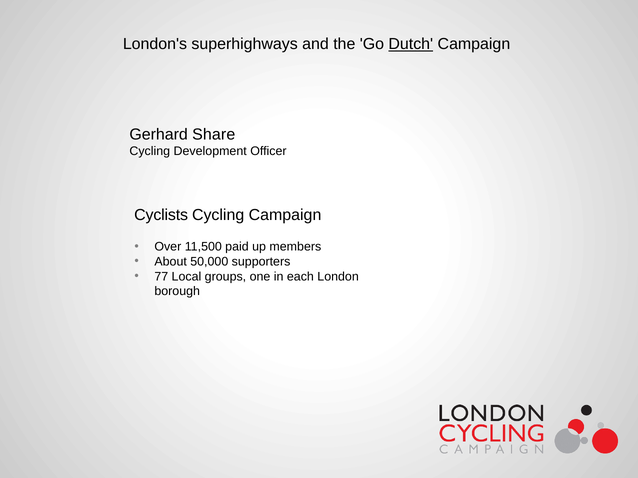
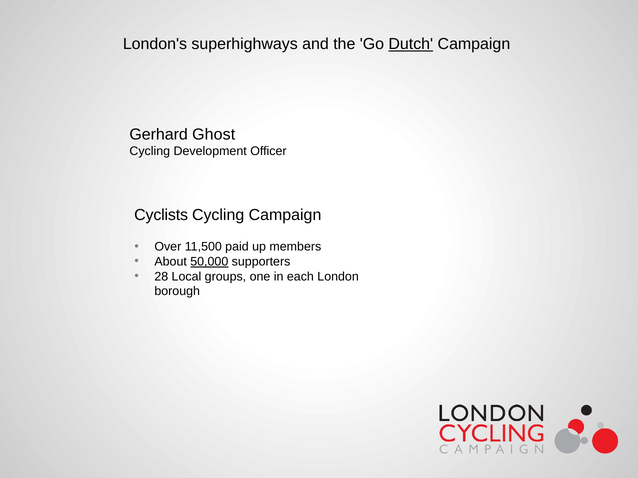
Share: Share -> Ghost
50,000 underline: none -> present
77: 77 -> 28
